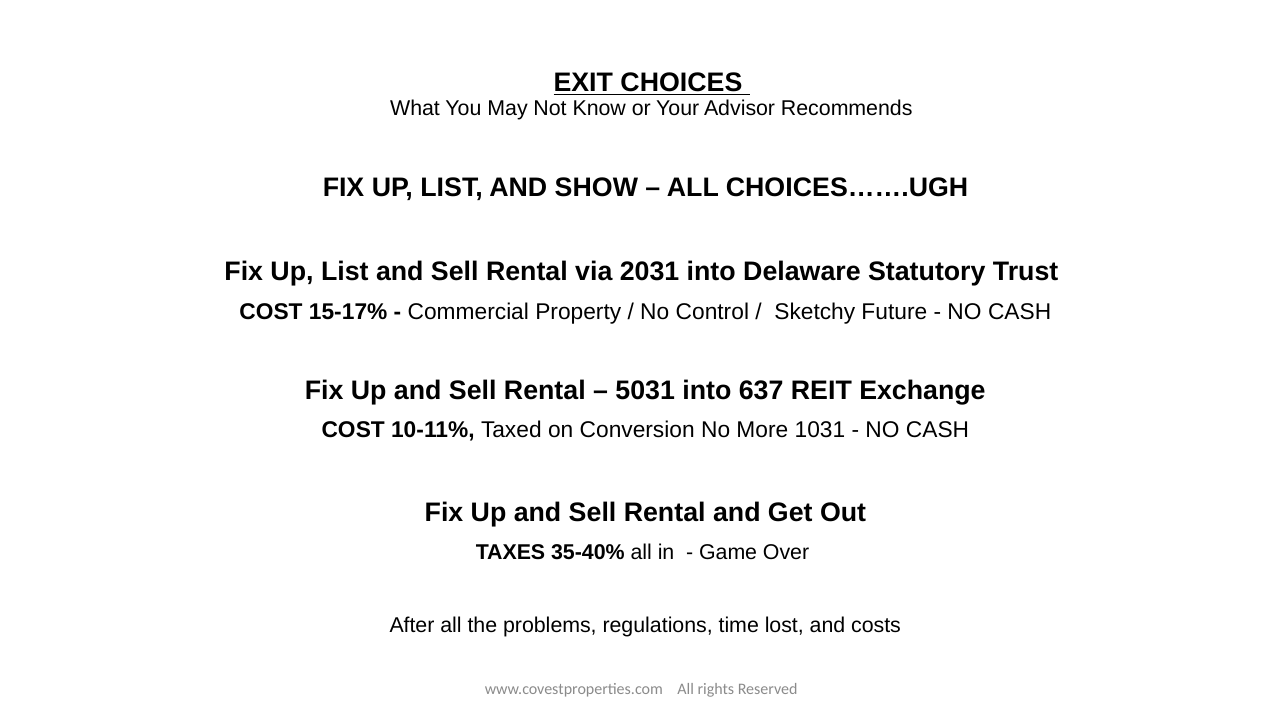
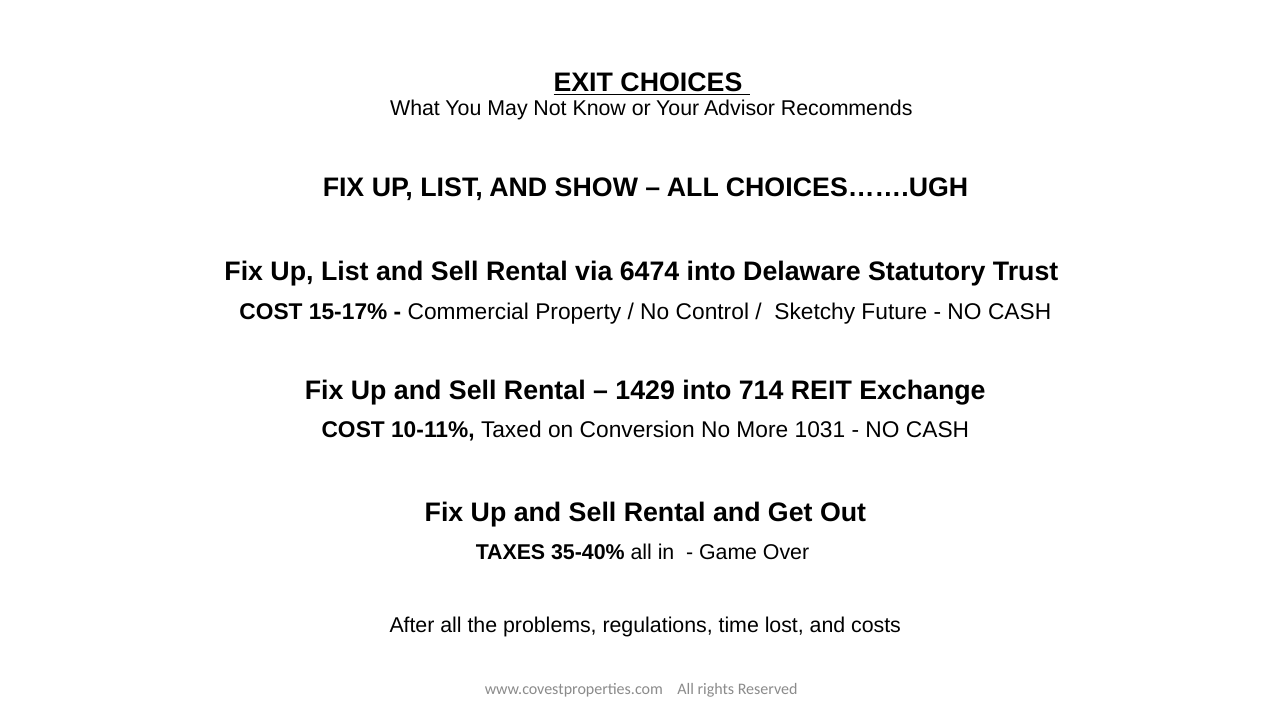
2031: 2031 -> 6474
5031: 5031 -> 1429
637: 637 -> 714
